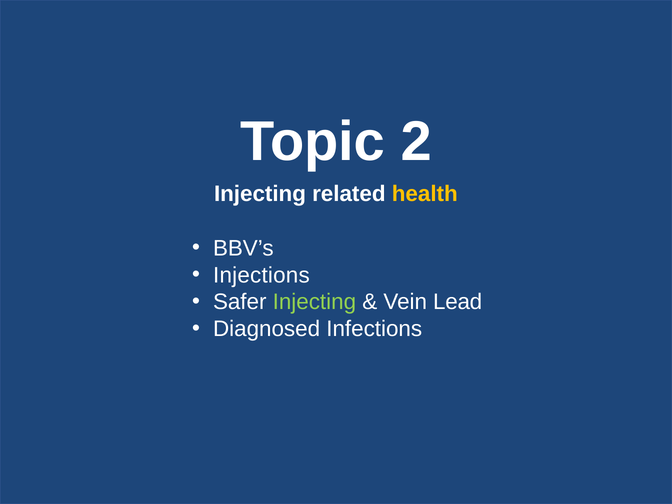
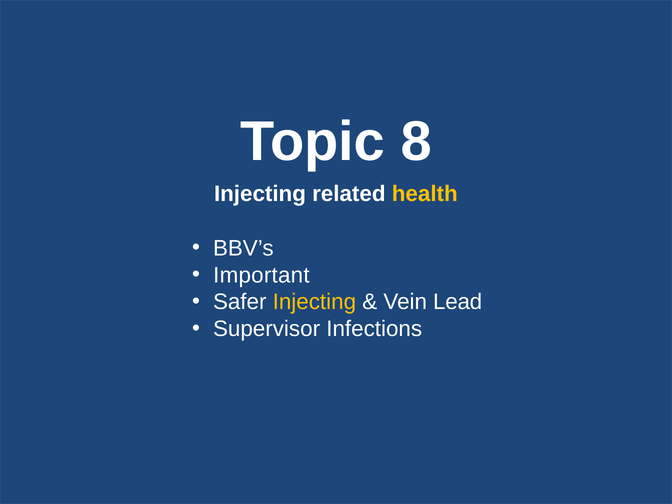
2: 2 -> 8
Injections: Injections -> Important
Injecting at (314, 302) colour: light green -> yellow
Diagnosed: Diagnosed -> Supervisor
